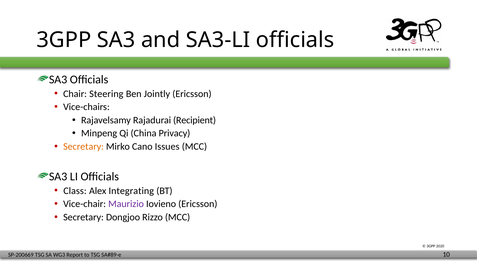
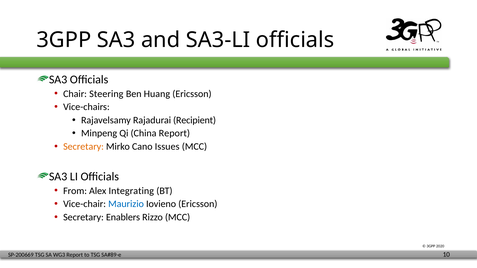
Jointly: Jointly -> Huang
China Privacy: Privacy -> Report
Class: Class -> From
Maurizio colour: purple -> blue
Dongjoo: Dongjoo -> Enablers
